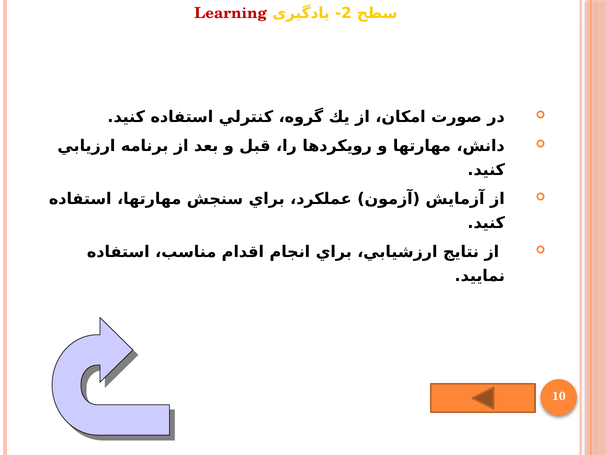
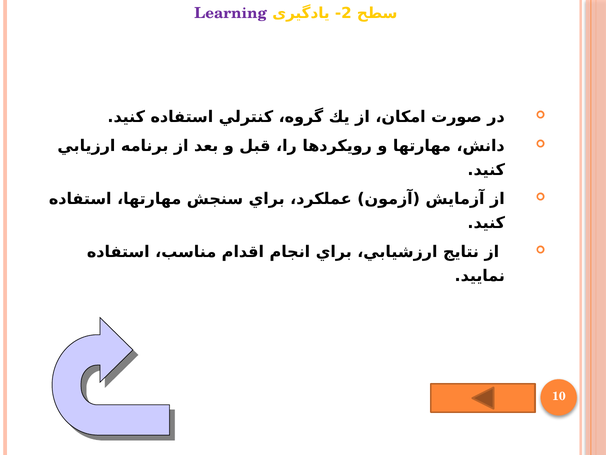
Learning colour: red -> purple
